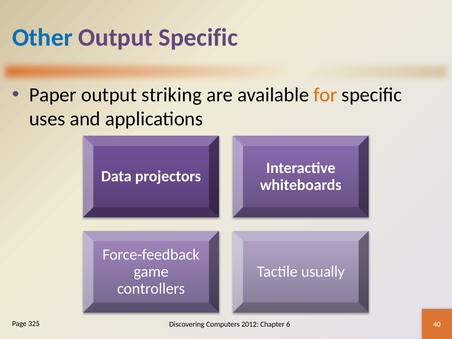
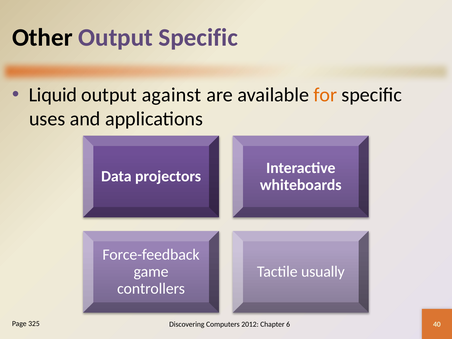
Other colour: blue -> black
Paper: Paper -> Liquid
striking: striking -> against
